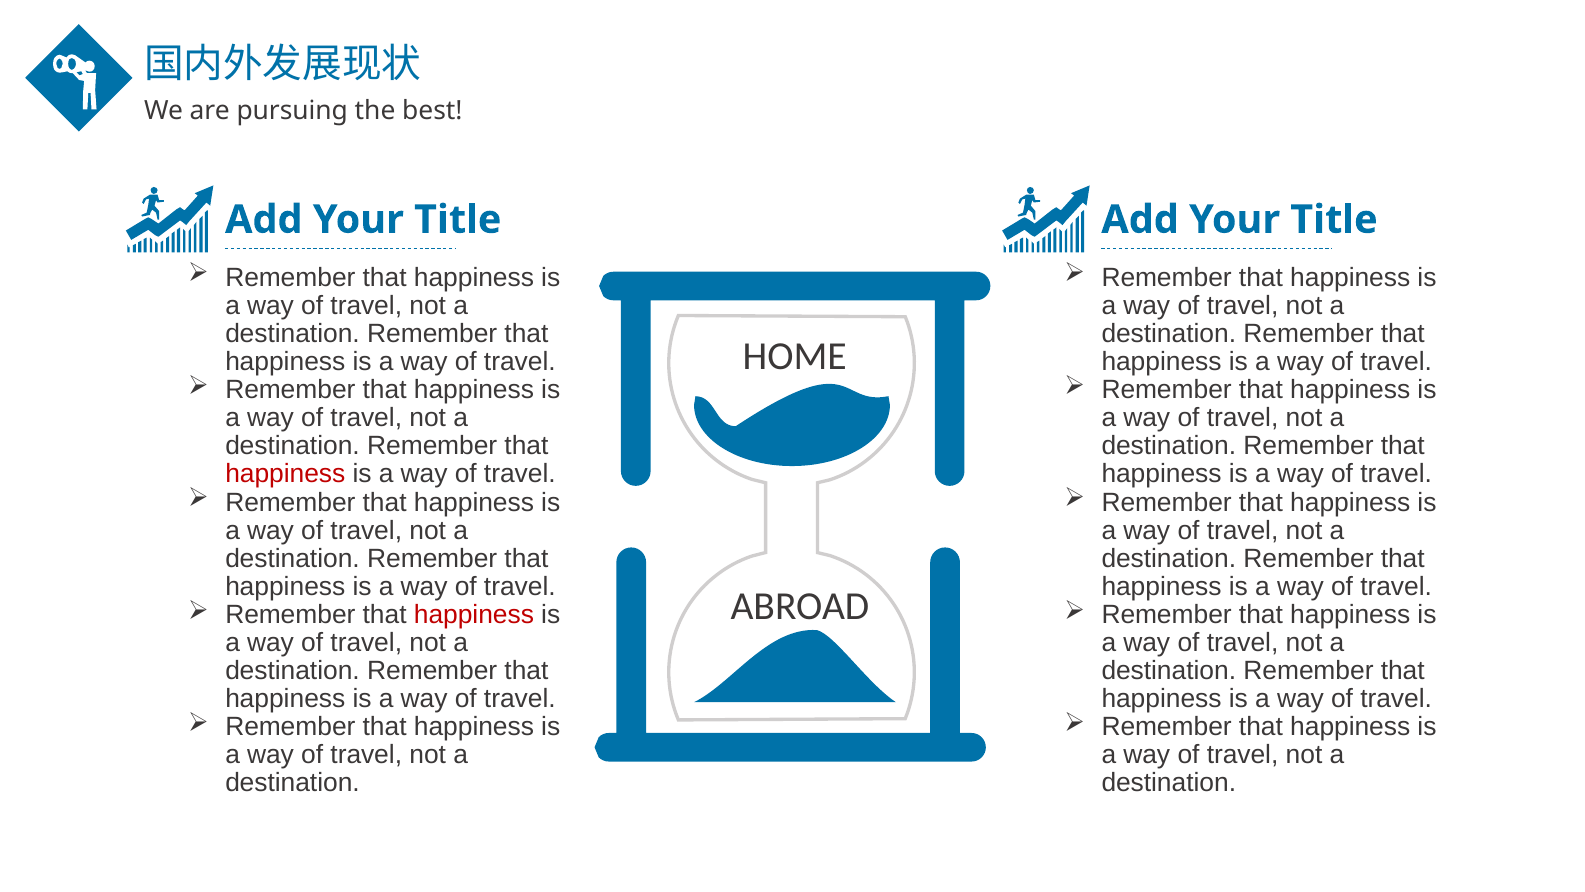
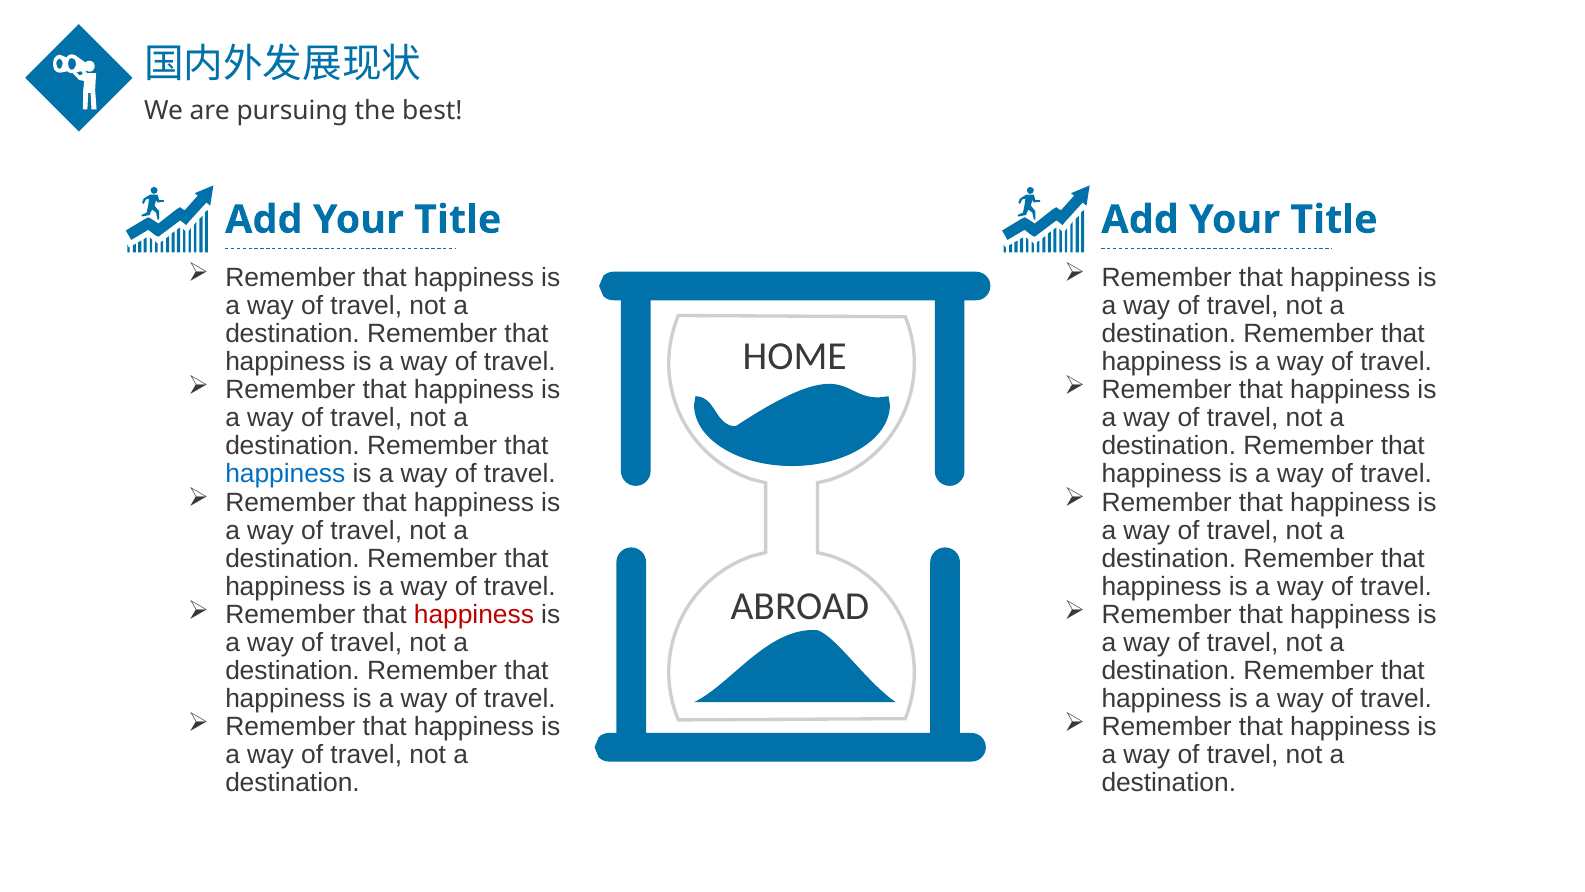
happiness at (285, 474) colour: red -> blue
